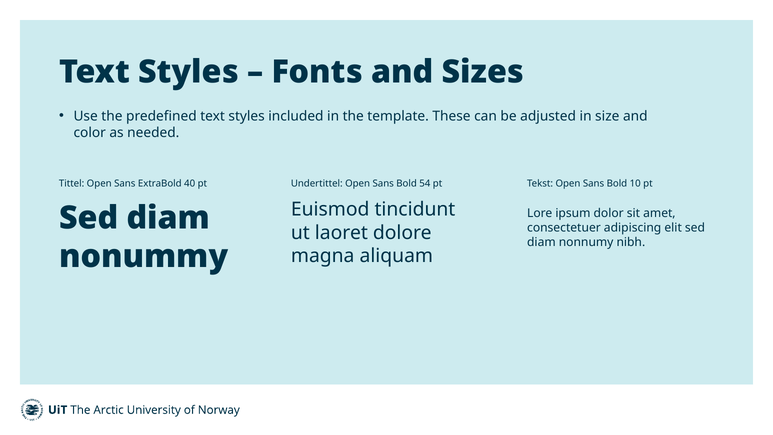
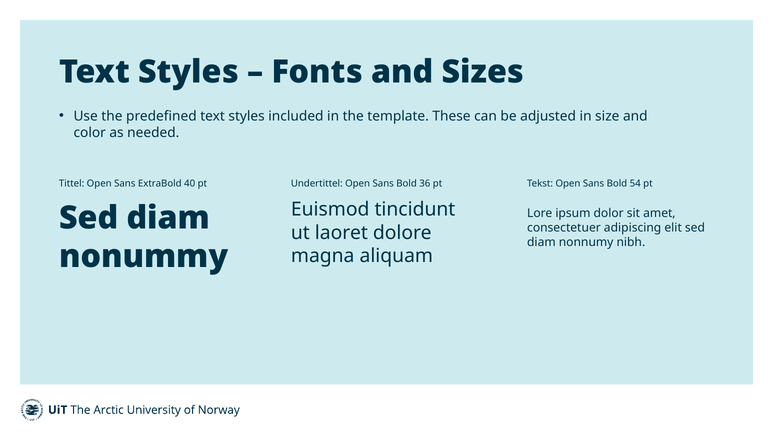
54: 54 -> 36
10: 10 -> 54
